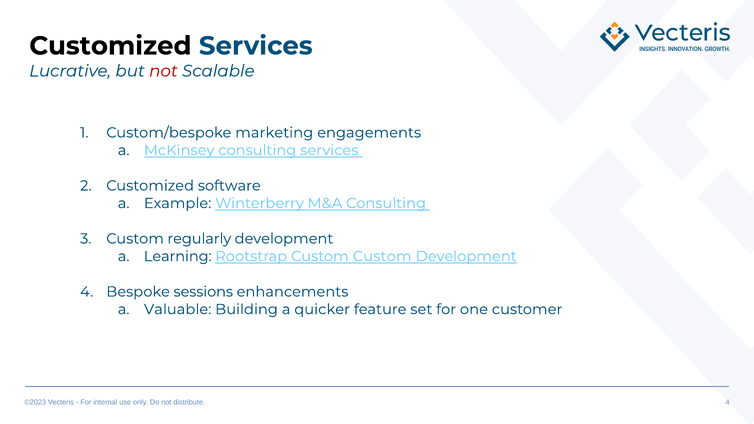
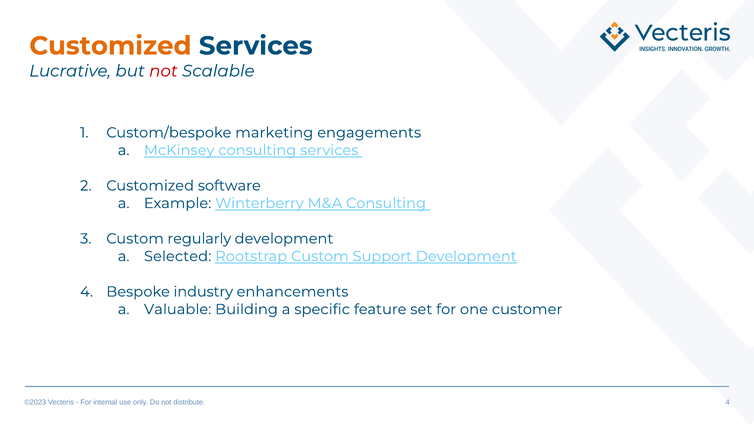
Customized at (110, 46) colour: black -> orange
Learning: Learning -> Selected
Custom Custom: Custom -> Support
sessions: sessions -> industry
quicker: quicker -> specific
